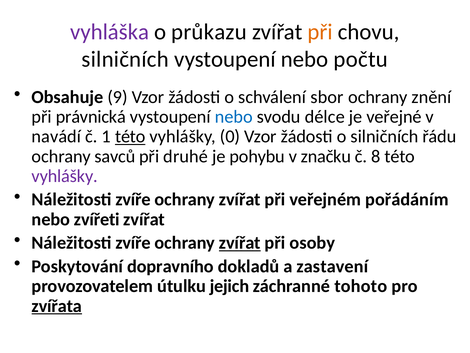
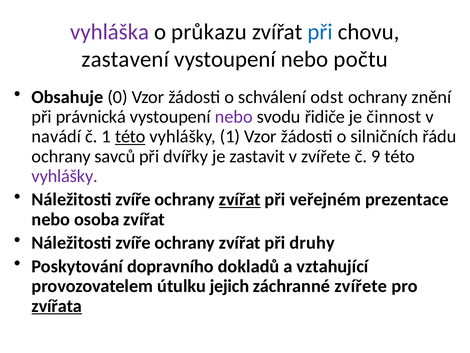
při at (320, 32) colour: orange -> blue
silničních at (125, 59): silničních -> zastavení
9: 9 -> 0
sbor: sbor -> odst
nebo at (234, 117) colour: blue -> purple
délce: délce -> řidiče
veřejné: veřejné -> činnost
vyhlášky 0: 0 -> 1
druhé: druhé -> dvířky
pohybu: pohybu -> zastavit
v značku: značku -> zvířete
8: 8 -> 9
zvířat at (240, 199) underline: none -> present
pořádáním: pořádáním -> prezentace
zvířeti: zvířeti -> osoba
zvířat at (240, 243) underline: present -> none
osoby: osoby -> druhy
zastavení: zastavení -> vztahující
záchranné tohoto: tohoto -> zvířete
